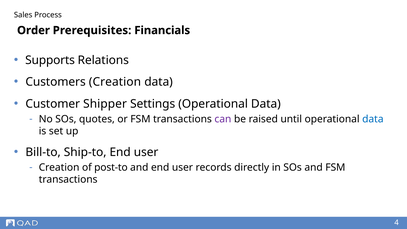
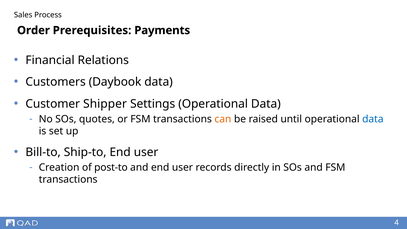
Financials: Financials -> Payments
Supports: Supports -> Financial
Customers Creation: Creation -> Daybook
can colour: purple -> orange
